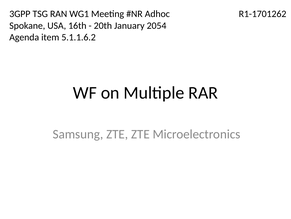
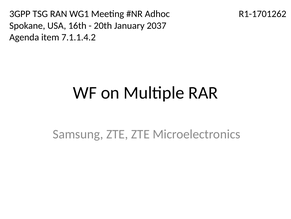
2054: 2054 -> 2037
5.1.1.6.2: 5.1.1.6.2 -> 7.1.1.4.2
